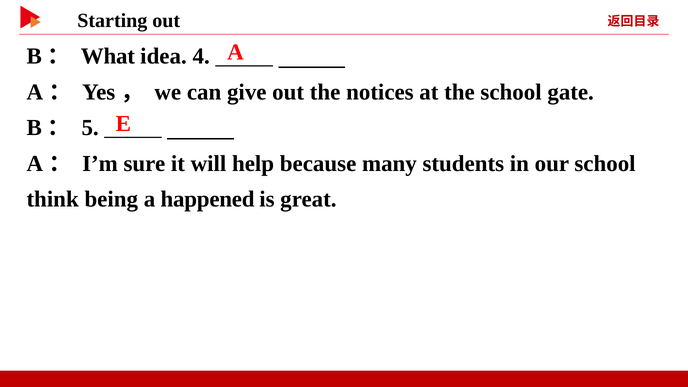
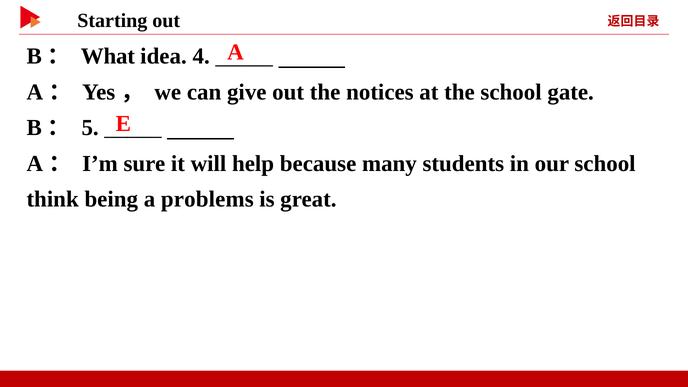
happened: happened -> problems
